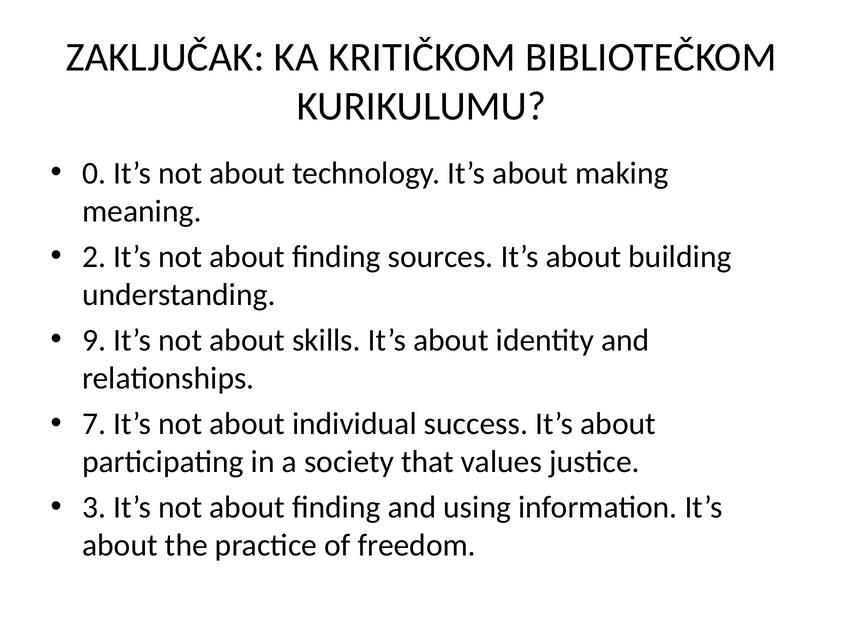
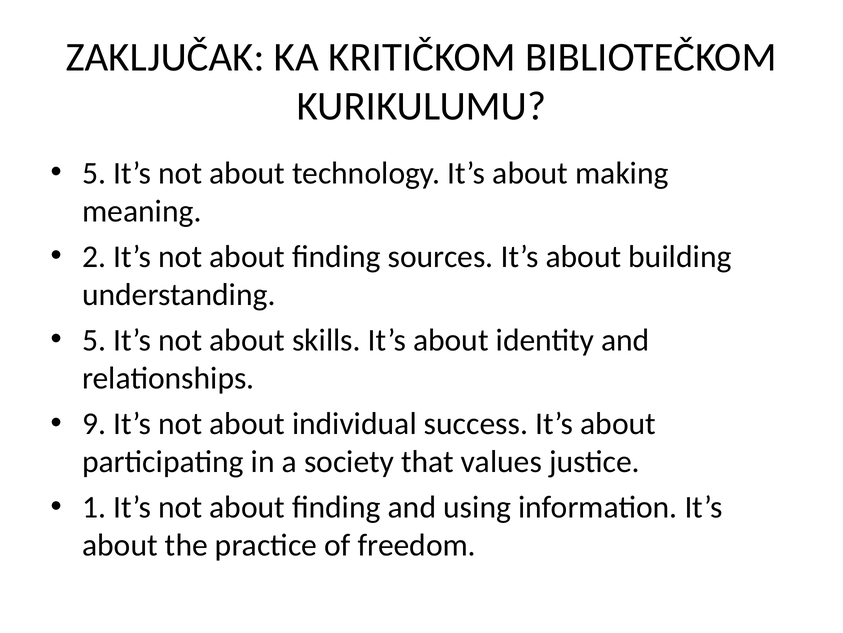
0 at (94, 173): 0 -> 5
9 at (94, 340): 9 -> 5
7: 7 -> 9
3: 3 -> 1
